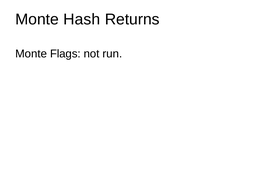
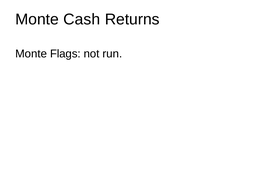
Hash: Hash -> Cash
